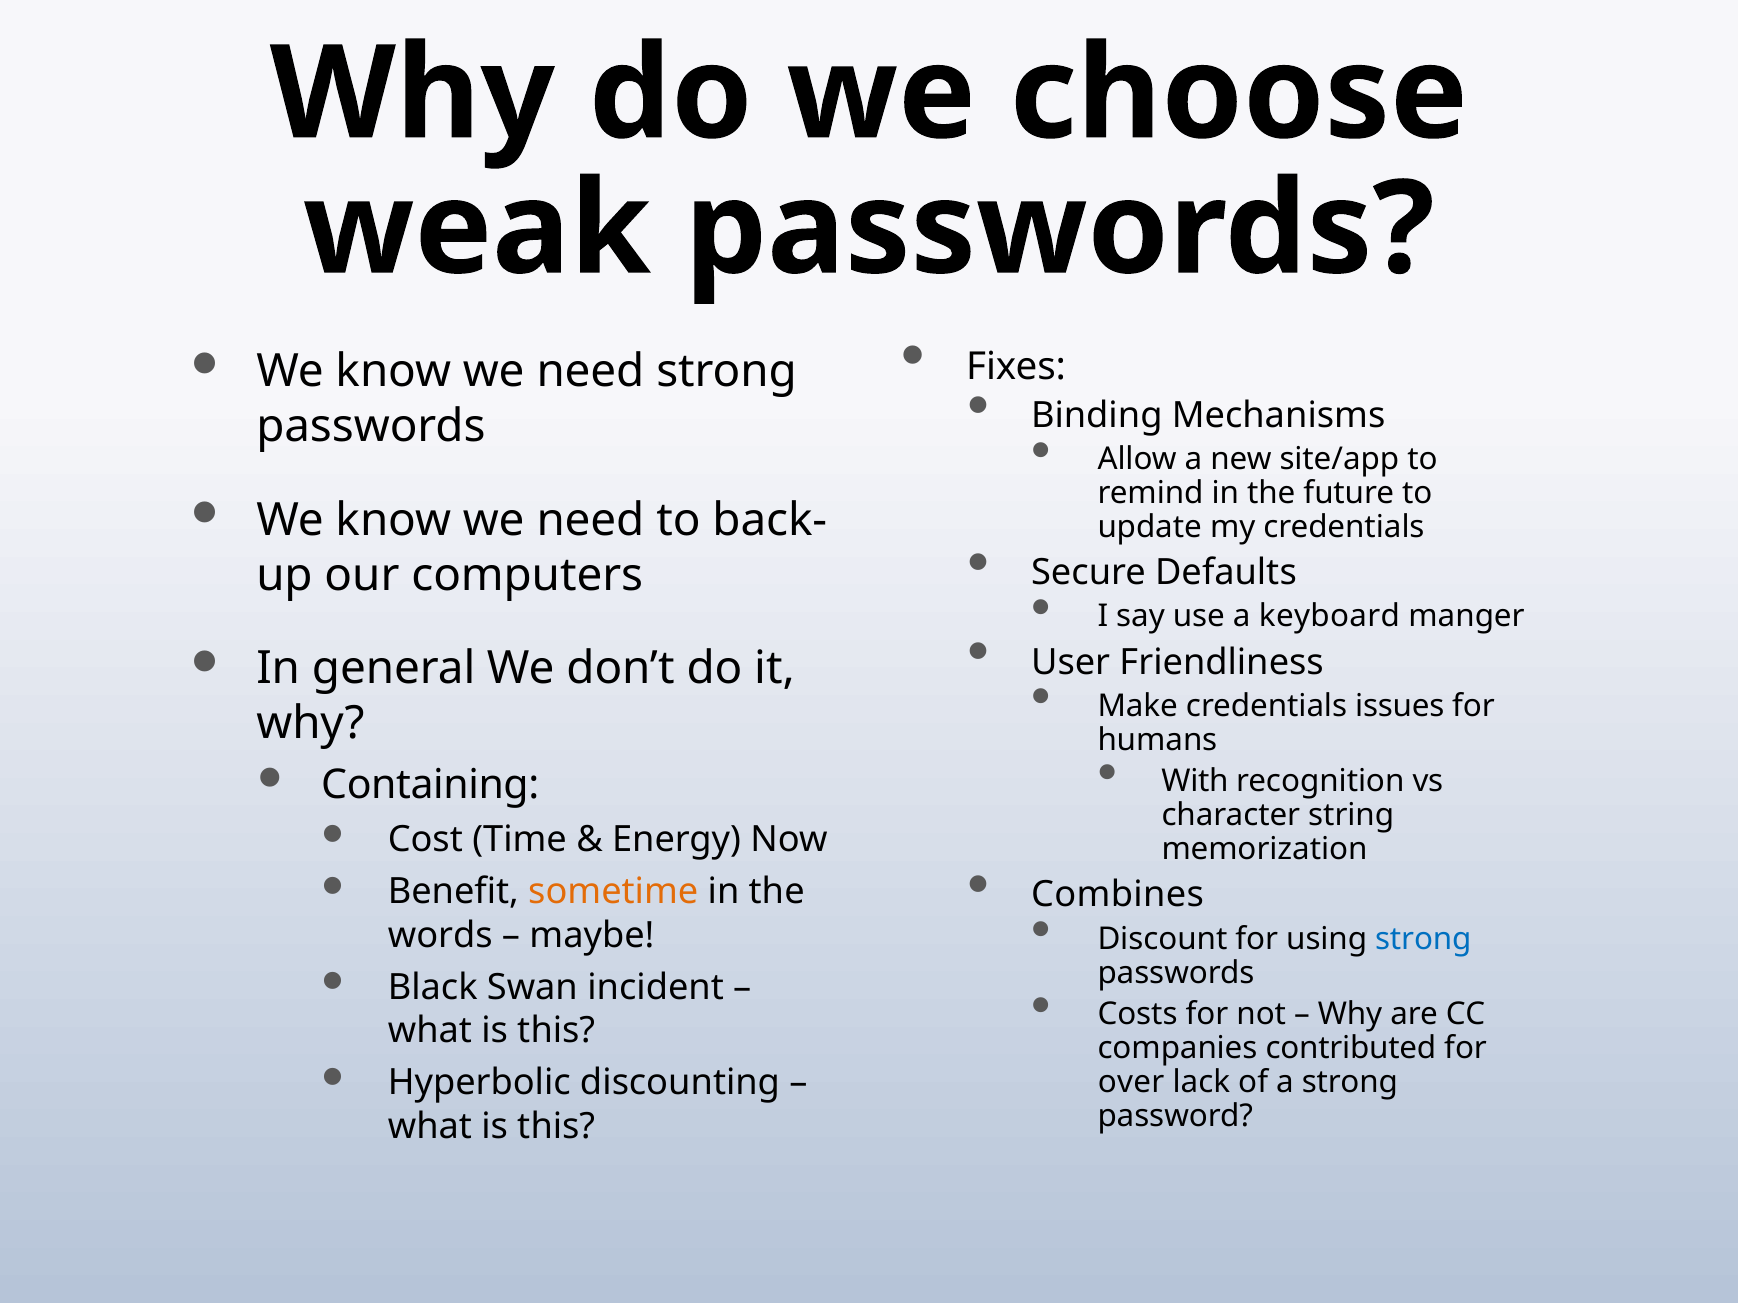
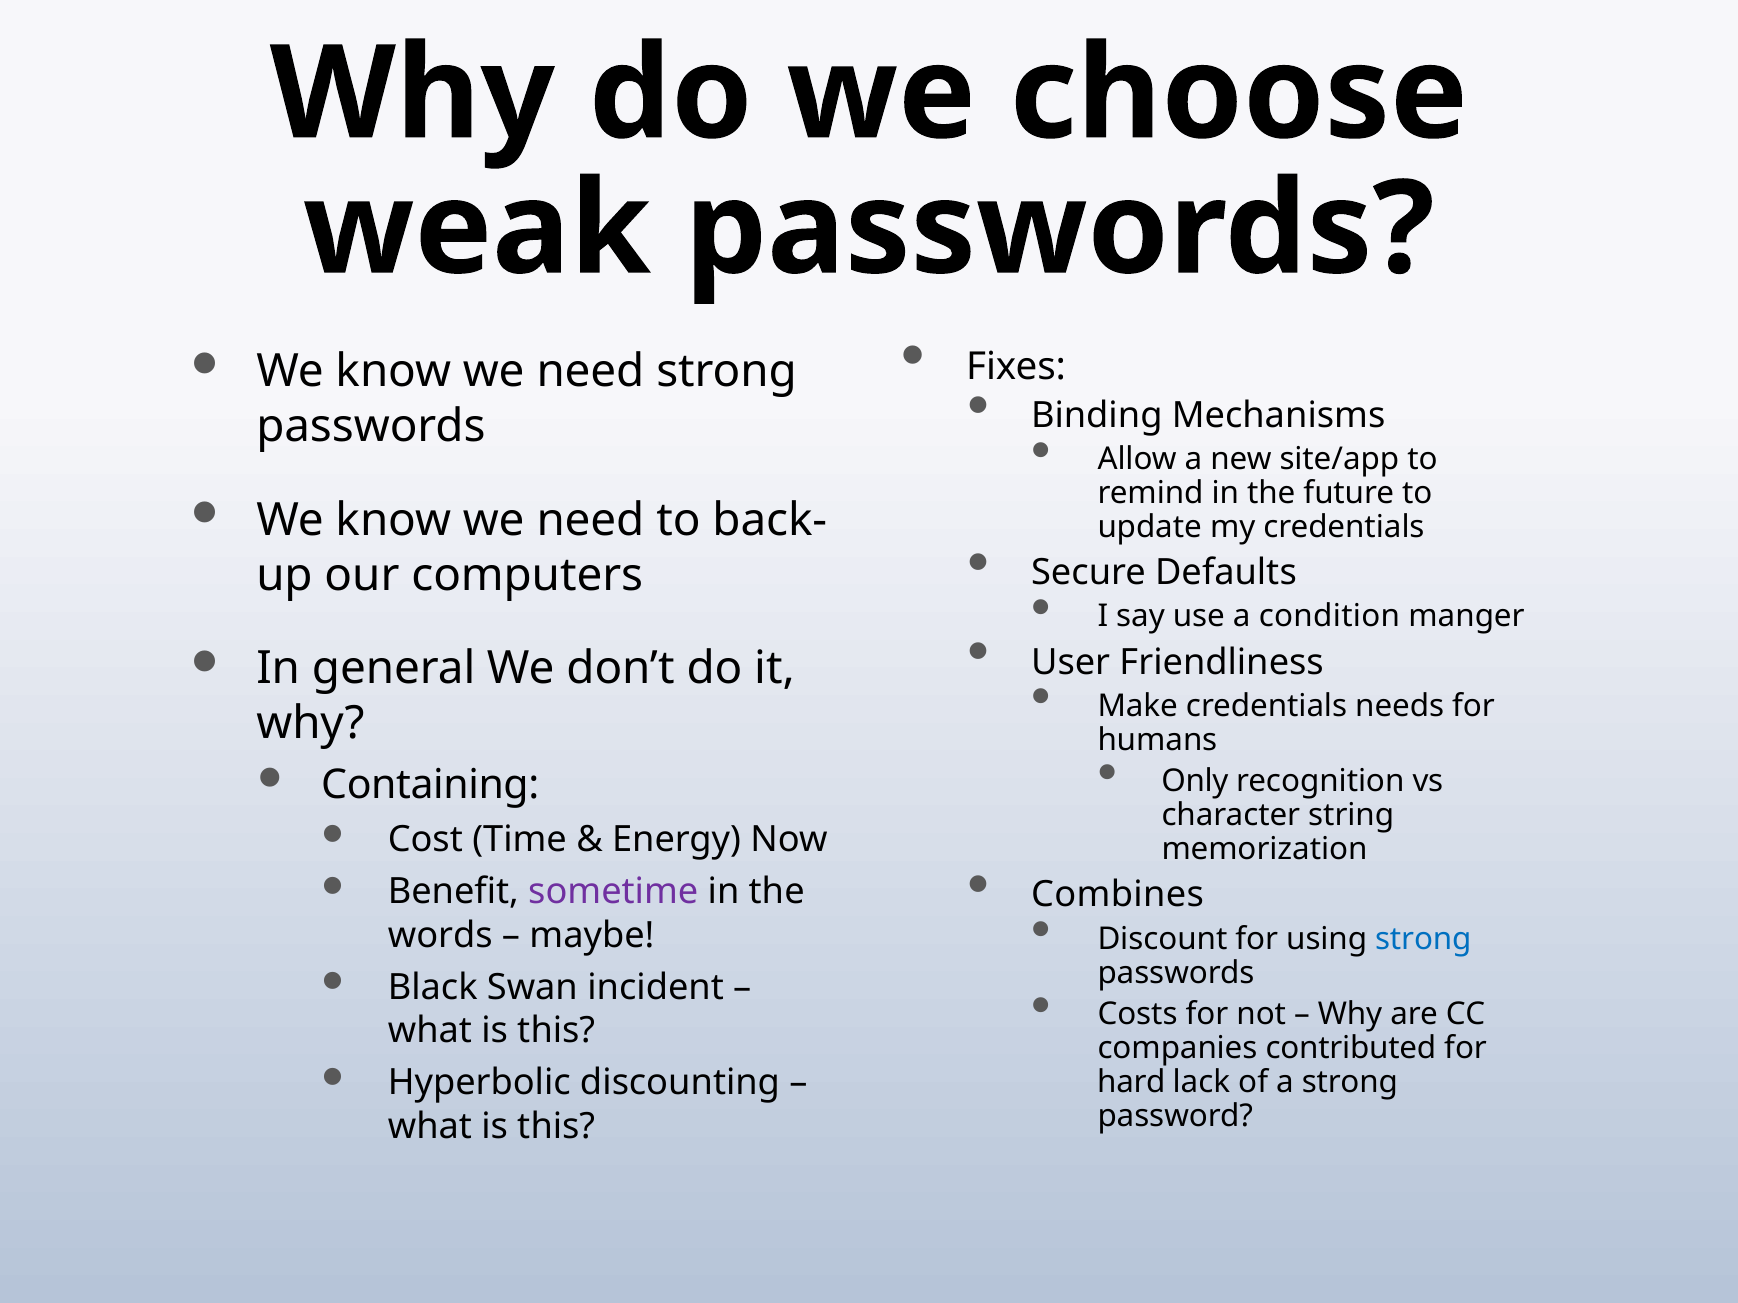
keyboard: keyboard -> condition
issues: issues -> needs
With: With -> Only
sometime colour: orange -> purple
over: over -> hard
